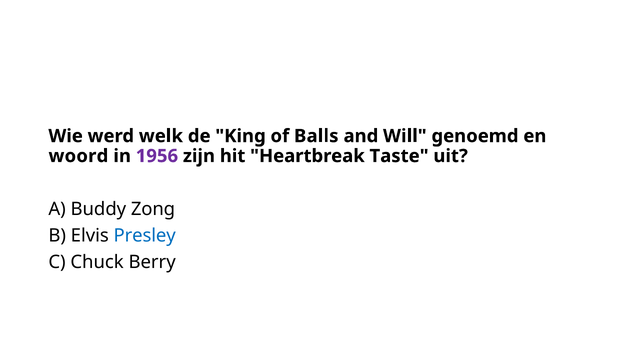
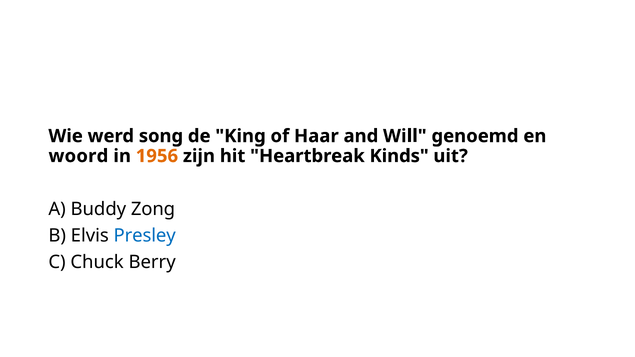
welk: welk -> song
Balls: Balls -> Haar
1956 colour: purple -> orange
Taste: Taste -> Kinds
